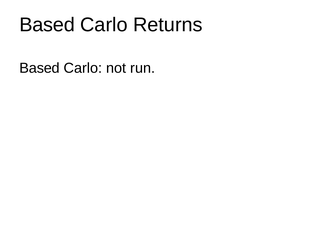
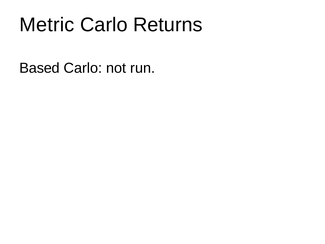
Based at (47, 25): Based -> Metric
